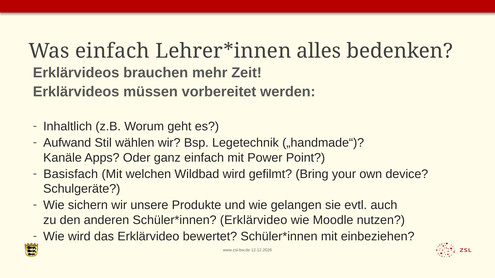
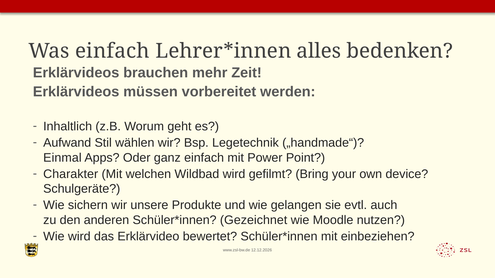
Kanäle: Kanäle -> Einmal
Basisfach: Basisfach -> Charakter
Erklärvideo at (254, 220): Erklärvideo -> Gezeichnet
